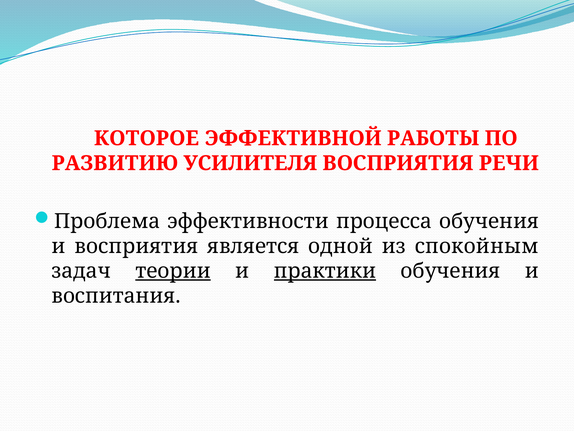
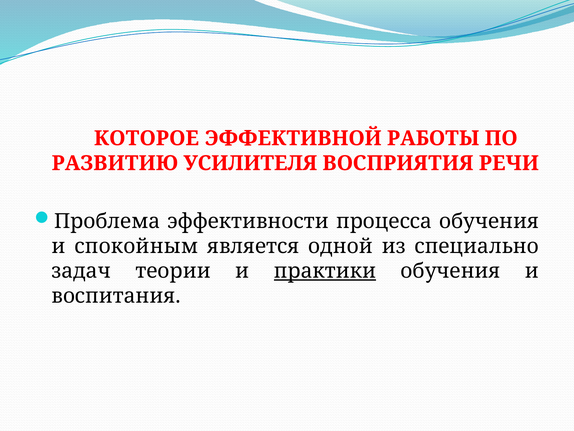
и восприятия: восприятия -> спокойным
спокойным: спокойным -> специально
теории underline: present -> none
